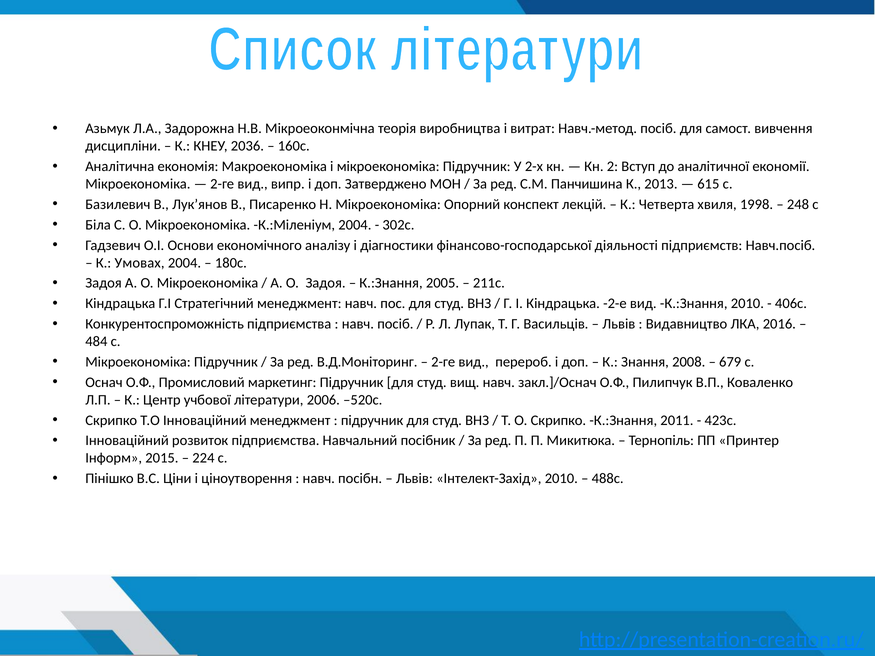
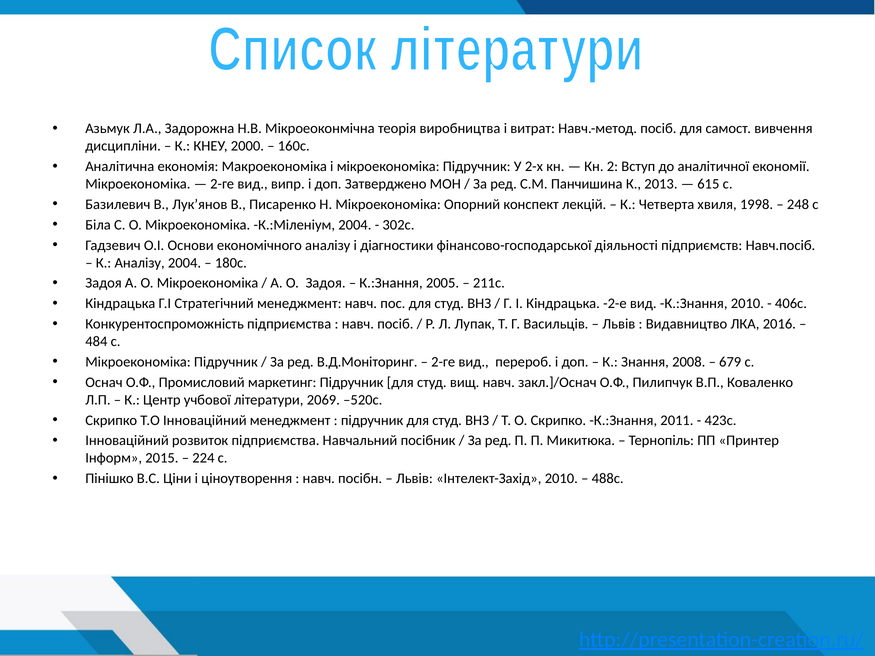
2036: 2036 -> 2000
К Умовах: Умовах -> Аналізу
2006: 2006 -> 2069
